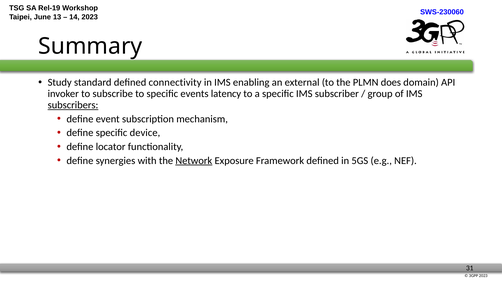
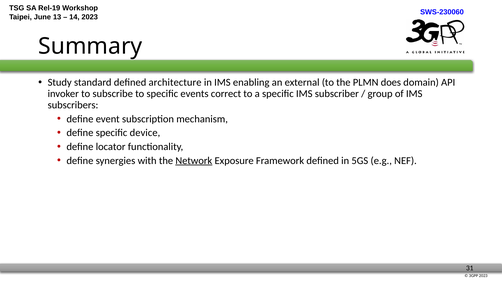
connectivity: connectivity -> architecture
latency: latency -> correct
subscribers underline: present -> none
